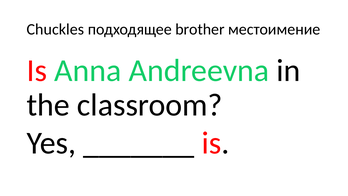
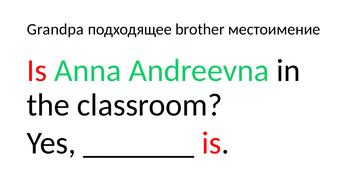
Chuckles: Chuckles -> Grandpa
